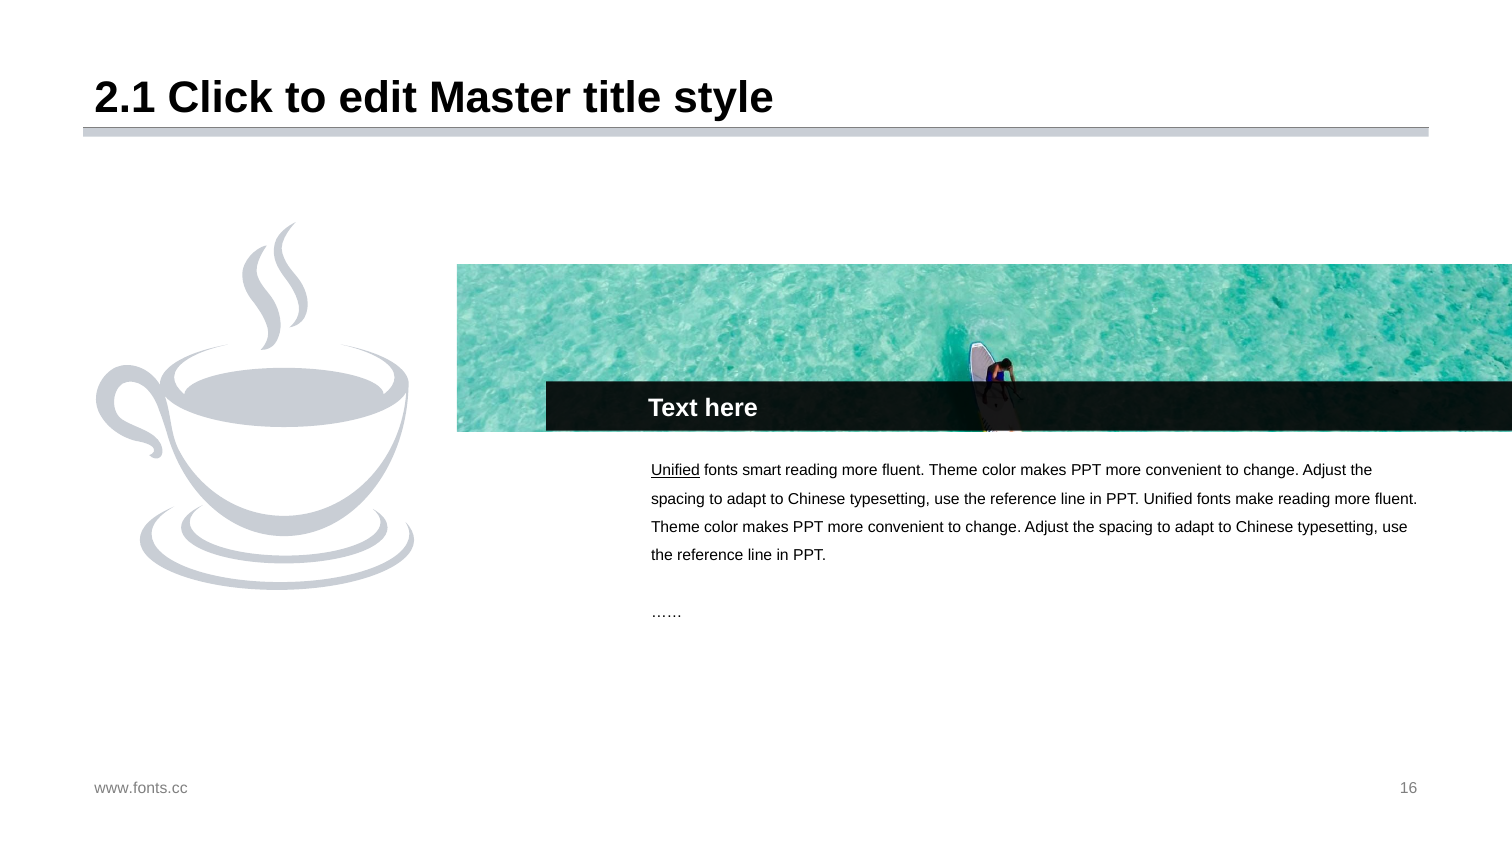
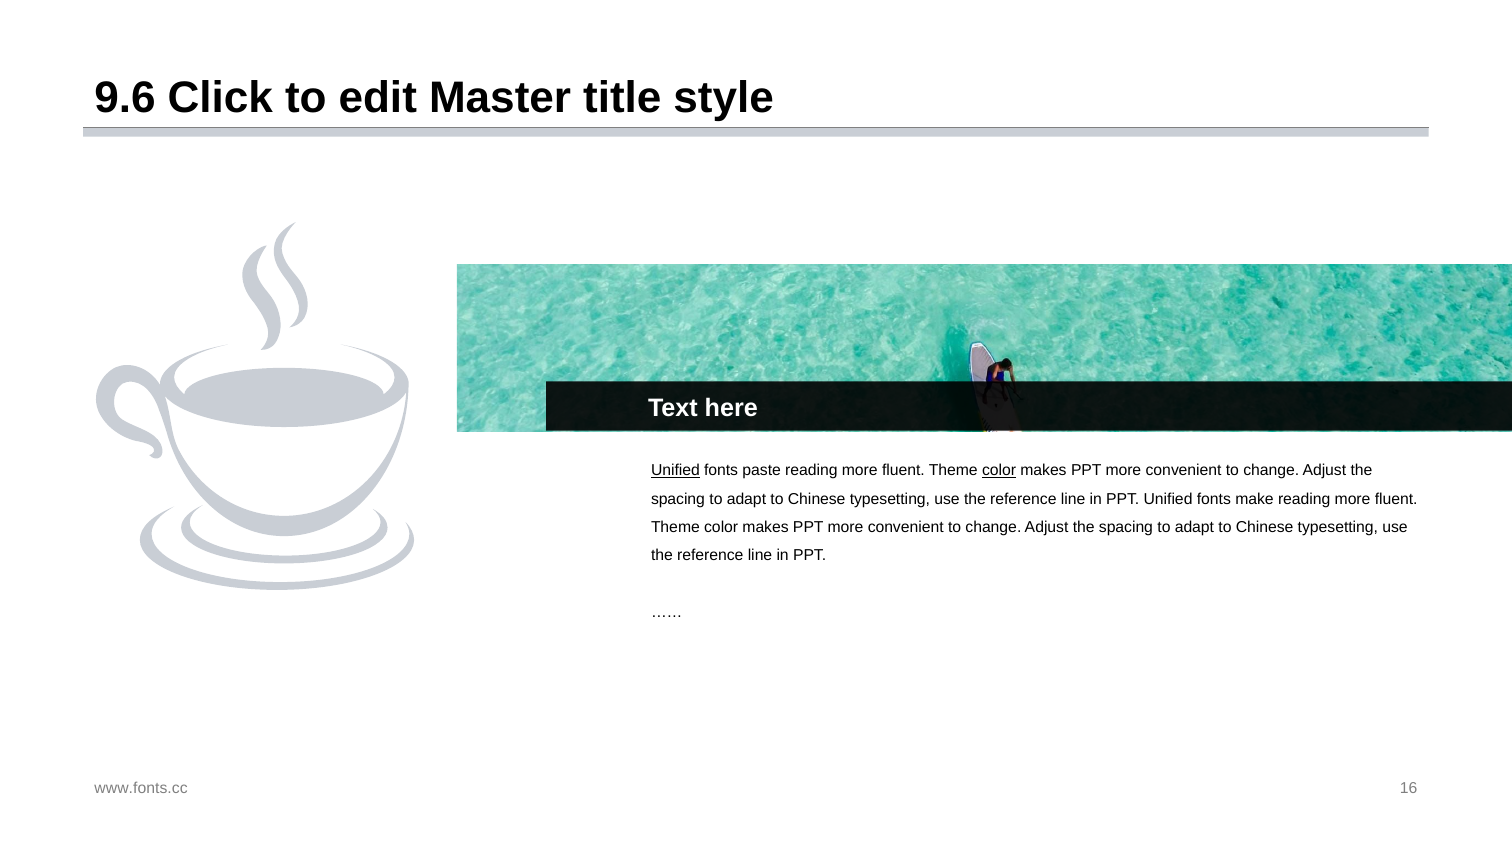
2.1: 2.1 -> 9.6
smart: smart -> paste
color at (999, 470) underline: none -> present
